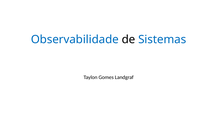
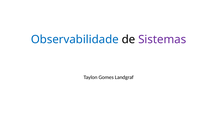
Sistemas colour: blue -> purple
